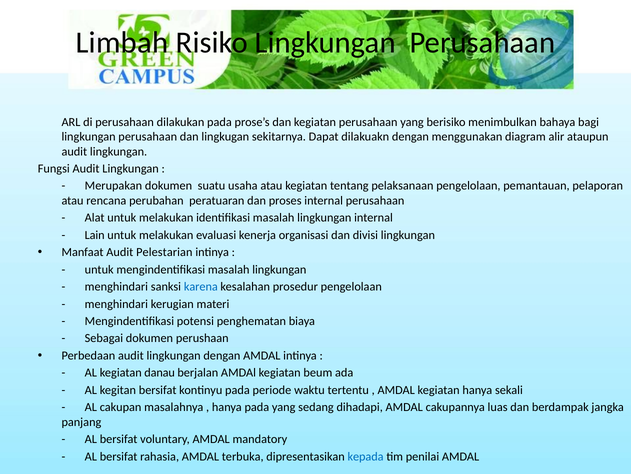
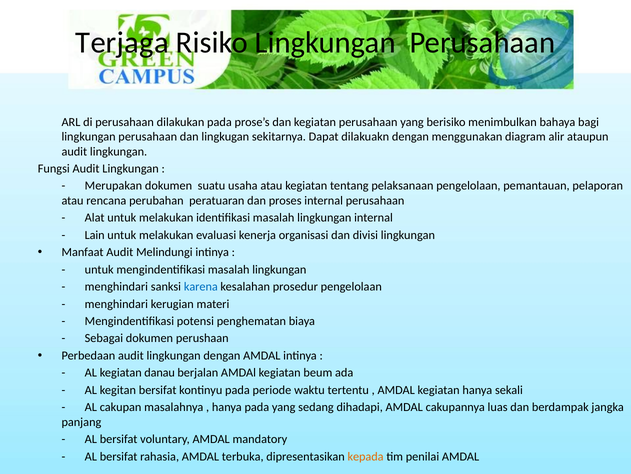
Limbah: Limbah -> Terjaga
Pelestarian: Pelestarian -> Melindungi
kepada colour: blue -> orange
